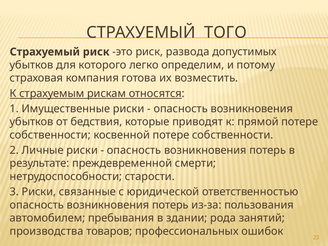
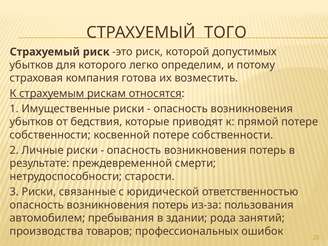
развода: развода -> которой
